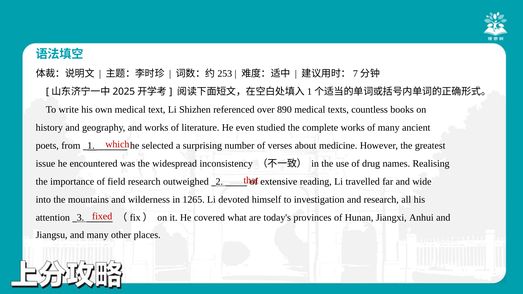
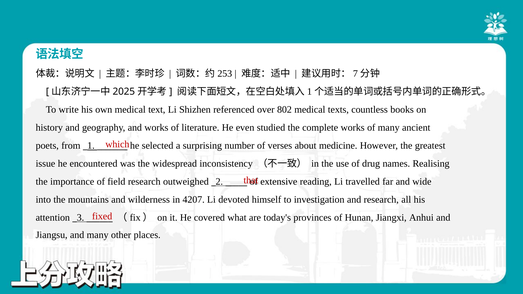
890: 890 -> 802
1265: 1265 -> 4207
